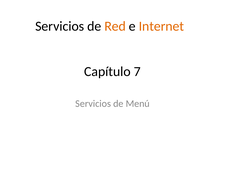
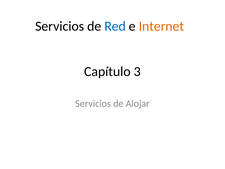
Red colour: orange -> blue
7: 7 -> 3
Menú: Menú -> Alojar
